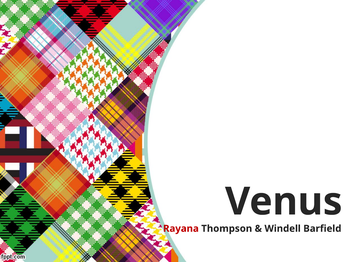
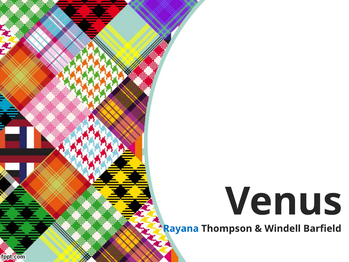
Rayana colour: red -> blue
